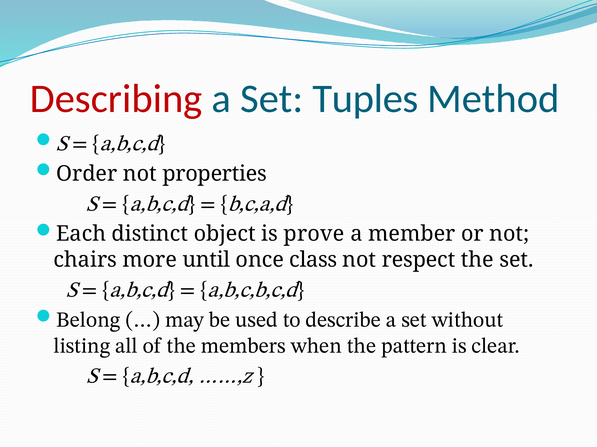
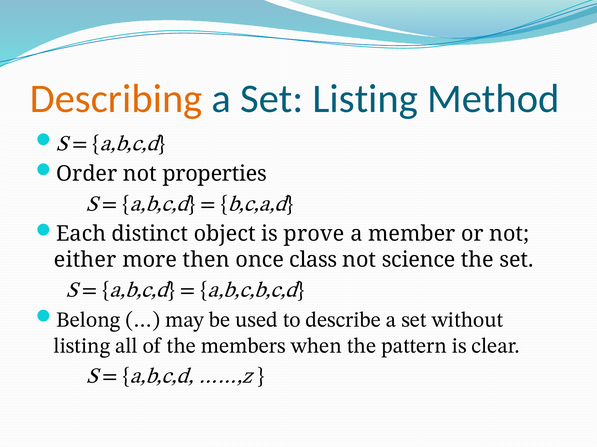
Describing colour: red -> orange
Set Tuples: Tuples -> Listing
chairs: chairs -> either
until: until -> then
respect: respect -> science
